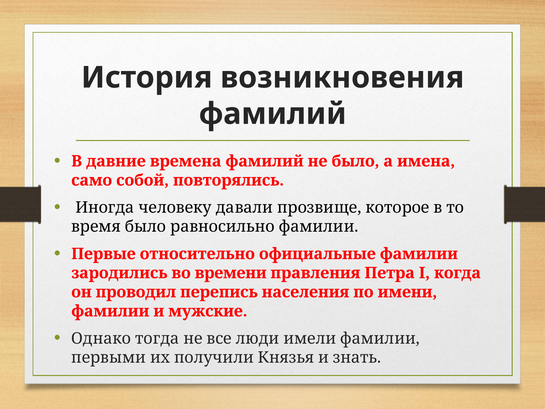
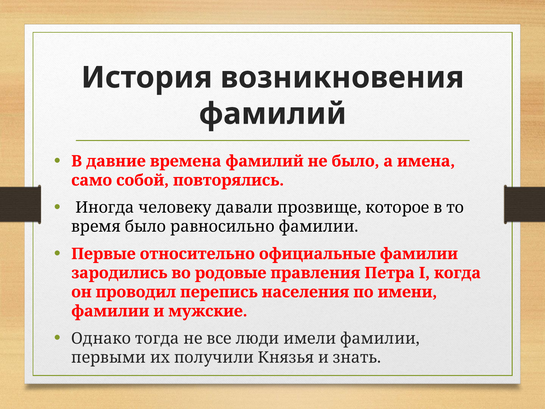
времени: времени -> родовые
